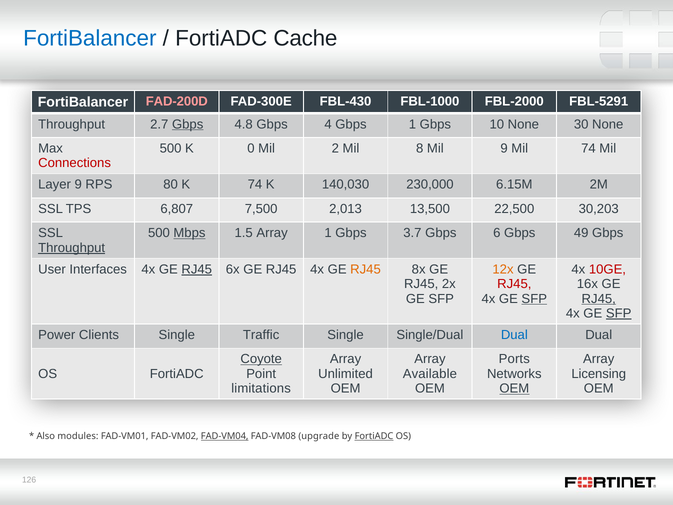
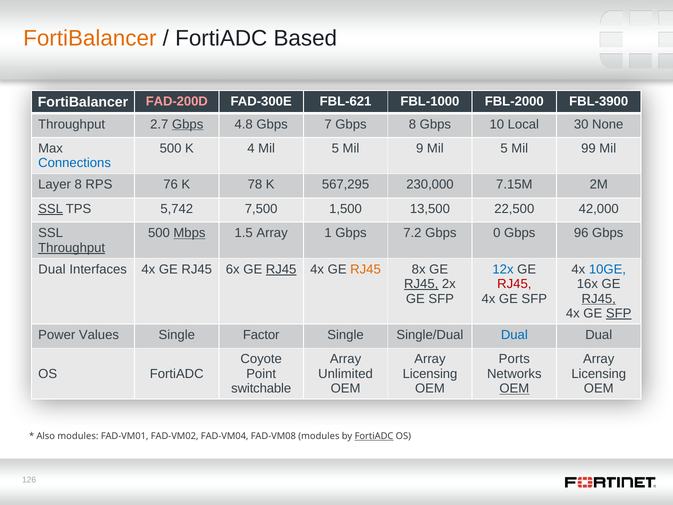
FortiBalancer at (90, 39) colour: blue -> orange
Cache: Cache -> Based
FBL-430: FBL-430 -> FBL-621
FBL-5291: FBL-5291 -> FBL-3900
4: 4 -> 7
Gbps 1: 1 -> 8
10 None: None -> Local
0: 0 -> 4
2 at (335, 148): 2 -> 5
8: 8 -> 9
9 at (504, 148): 9 -> 5
Mil 74: 74 -> 99
Connections colour: red -> blue
Layer 9: 9 -> 8
80: 80 -> 76
K 74: 74 -> 78
140,030: 140,030 -> 567,295
6.15M: 6.15M -> 7.15M
SSL at (51, 209) underline: none -> present
6,807: 6,807 -> 5,742
2,013: 2,013 -> 1,500
30,203: 30,203 -> 42,000
3.7: 3.7 -> 7.2
6: 6 -> 0
49: 49 -> 96
User at (52, 269): User -> Dual
RJ45 at (197, 269) underline: present -> none
RJ45 at (281, 269) underline: none -> present
12x colour: orange -> blue
10GE colour: red -> blue
RJ45 at (421, 284) underline: none -> present
SFP at (534, 299) underline: present -> none
Clients: Clients -> Values
Traffic: Traffic -> Factor
Coyote underline: present -> none
Available at (430, 374): Available -> Licensing
limitations: limitations -> switchable
FAD-VM04 underline: present -> none
FAD-VM08 upgrade: upgrade -> modules
